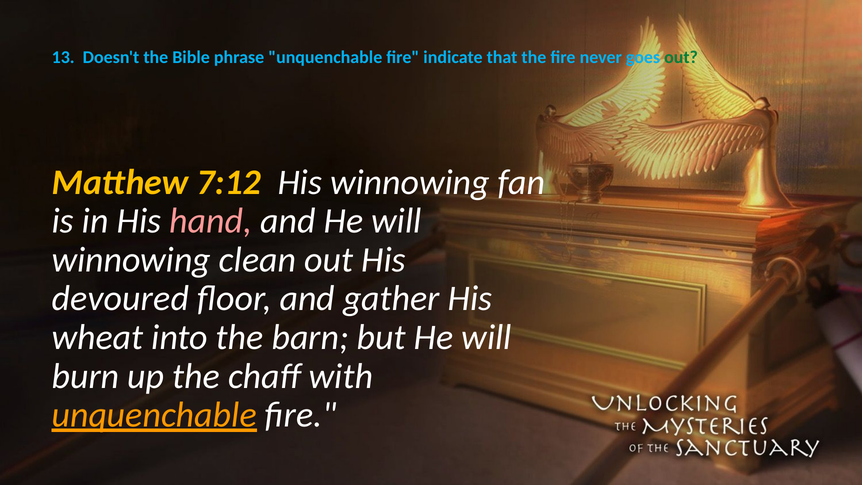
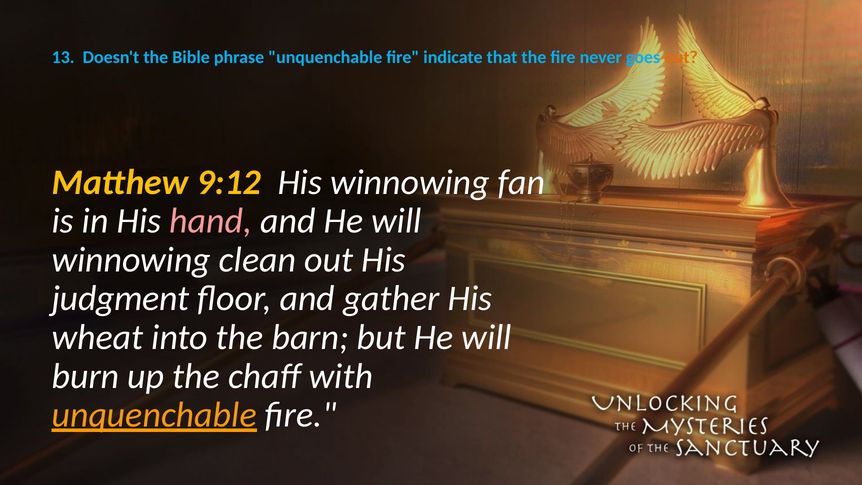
out at (681, 57) colour: green -> orange
7:12: 7:12 -> 9:12
devoured: devoured -> judgment
